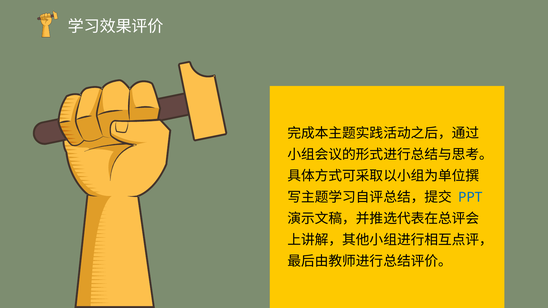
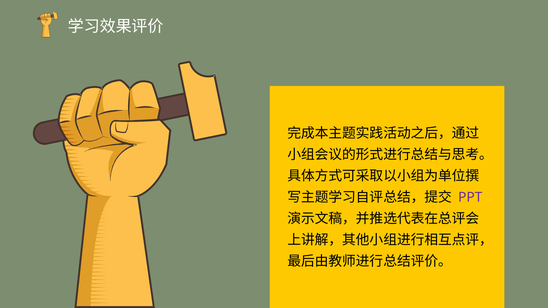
PPT colour: blue -> purple
